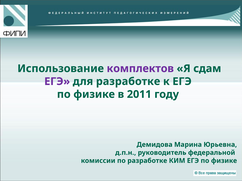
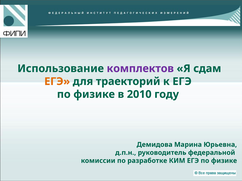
ЕГЭ at (57, 82) colour: purple -> orange
для разработке: разработке -> траекторий
2011: 2011 -> 2010
